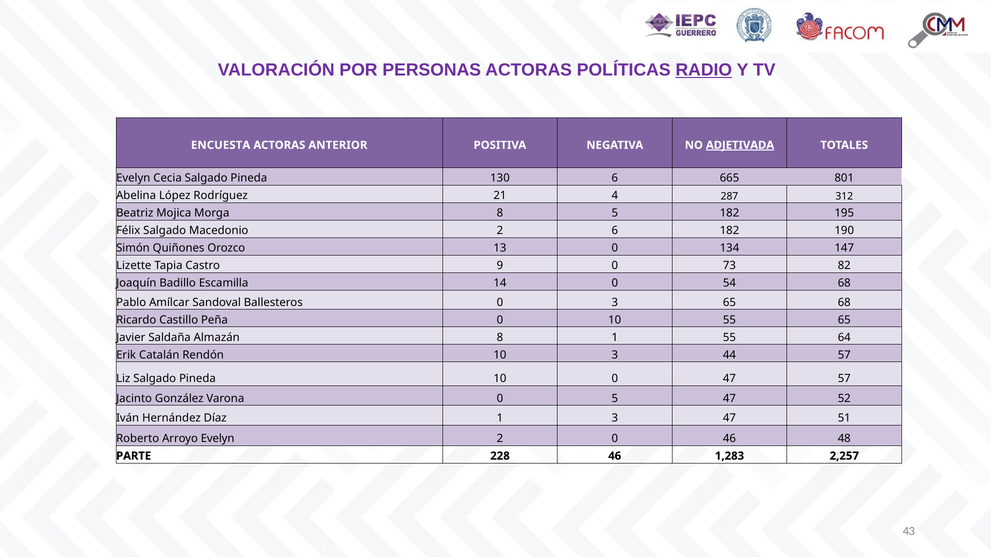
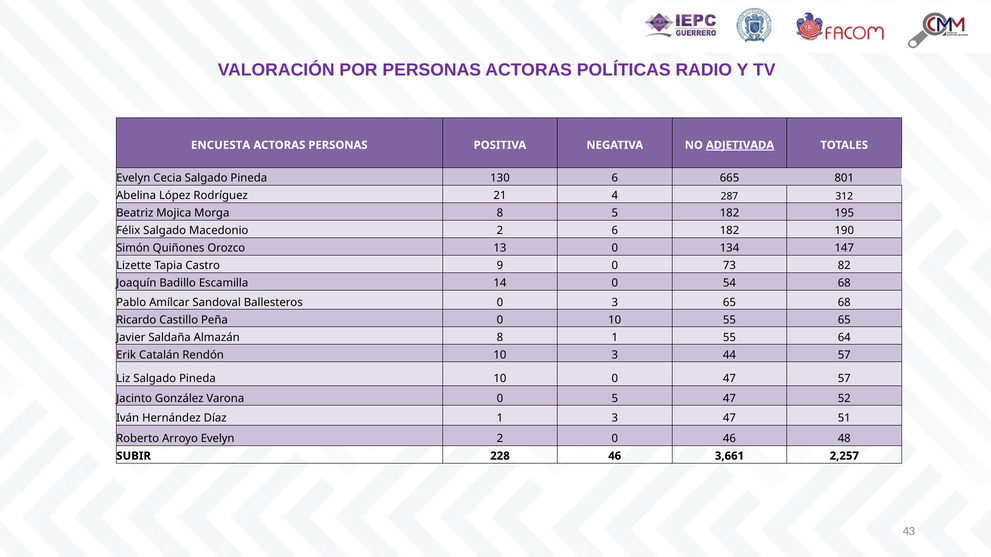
RADIO underline: present -> none
ACTORAS ANTERIOR: ANTERIOR -> PERSONAS
PARTE: PARTE -> SUBIR
1,283: 1,283 -> 3,661
